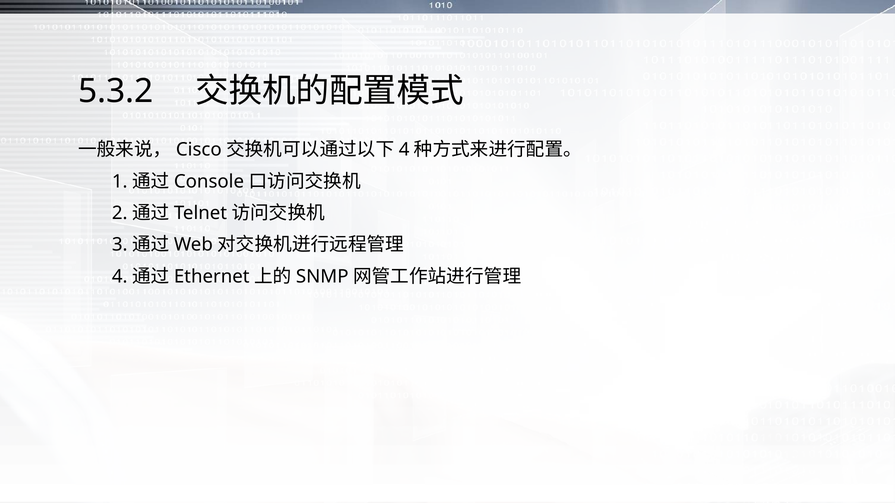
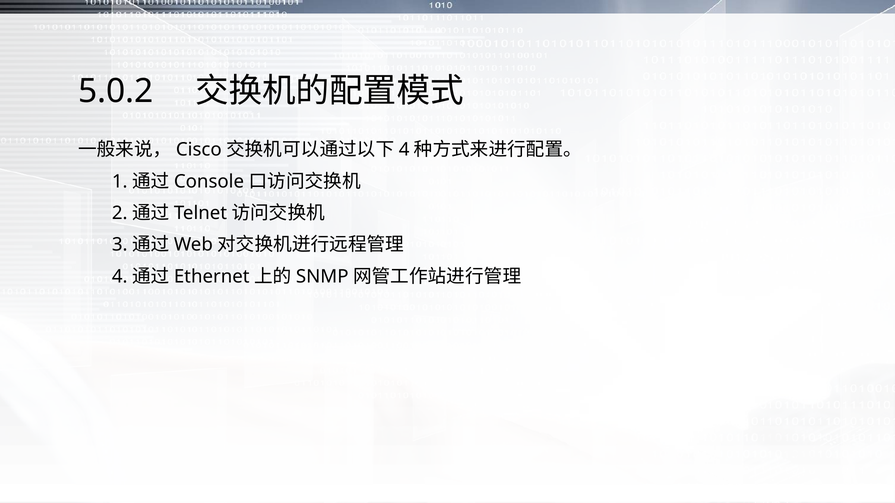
5.3.2: 5.3.2 -> 5.0.2
